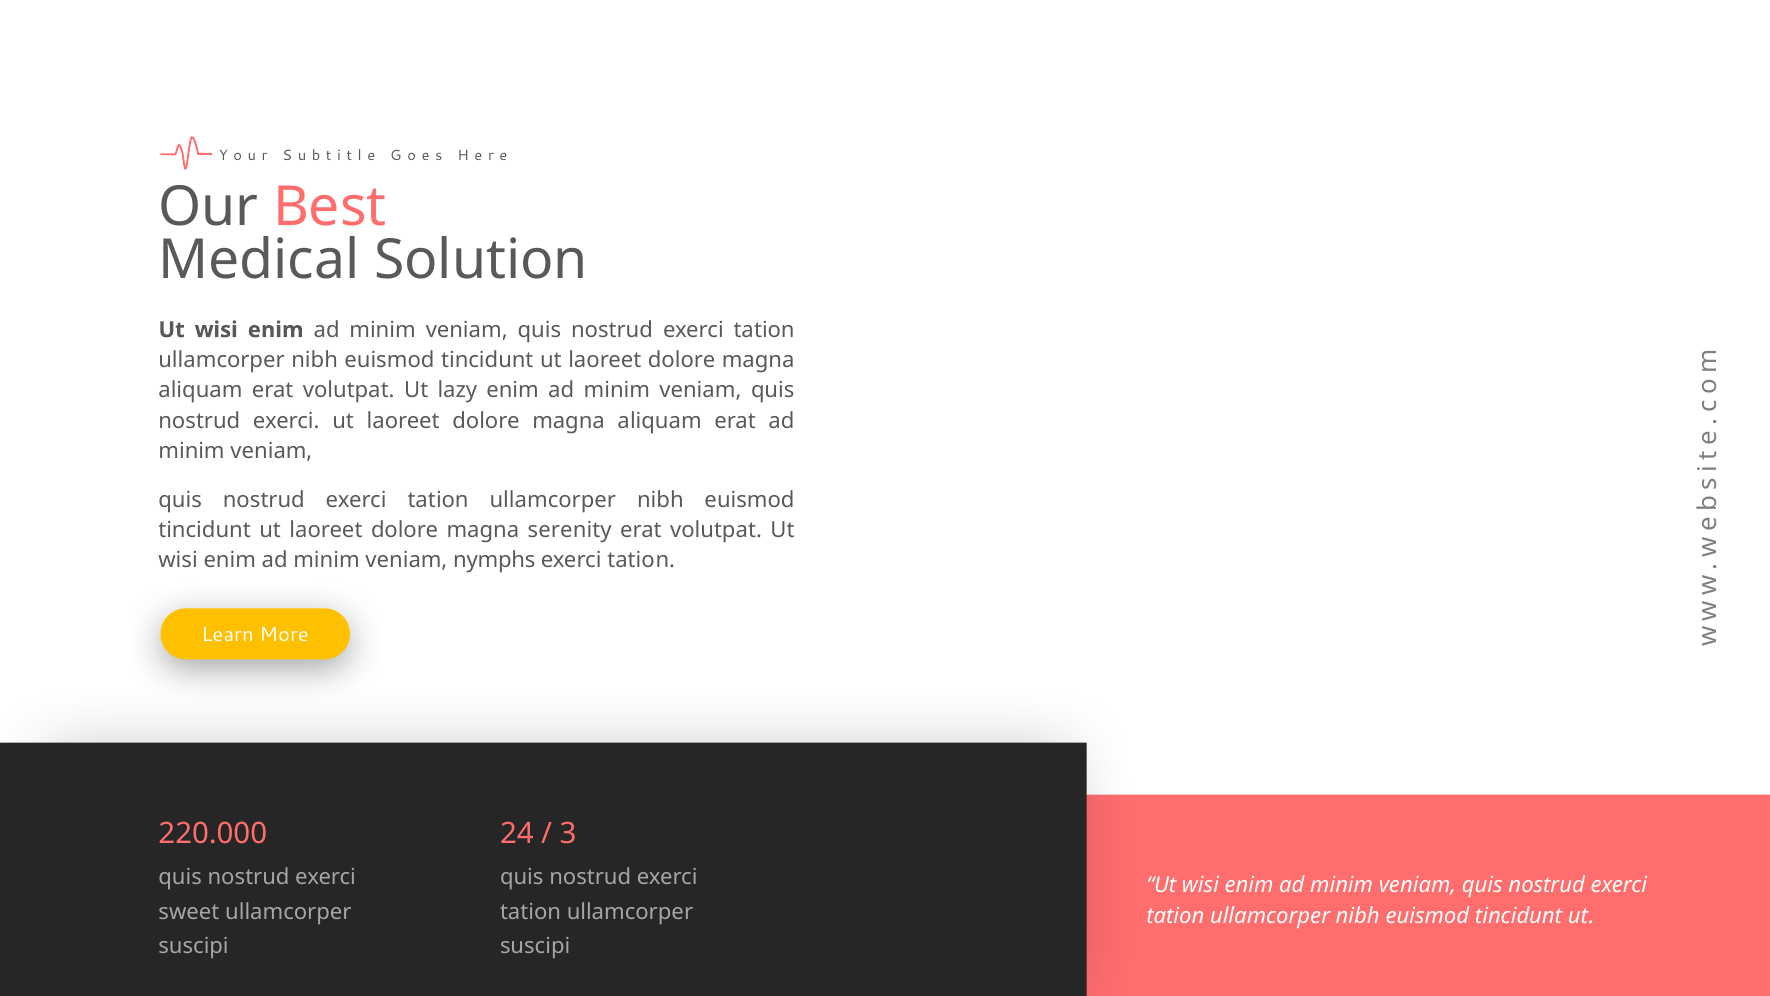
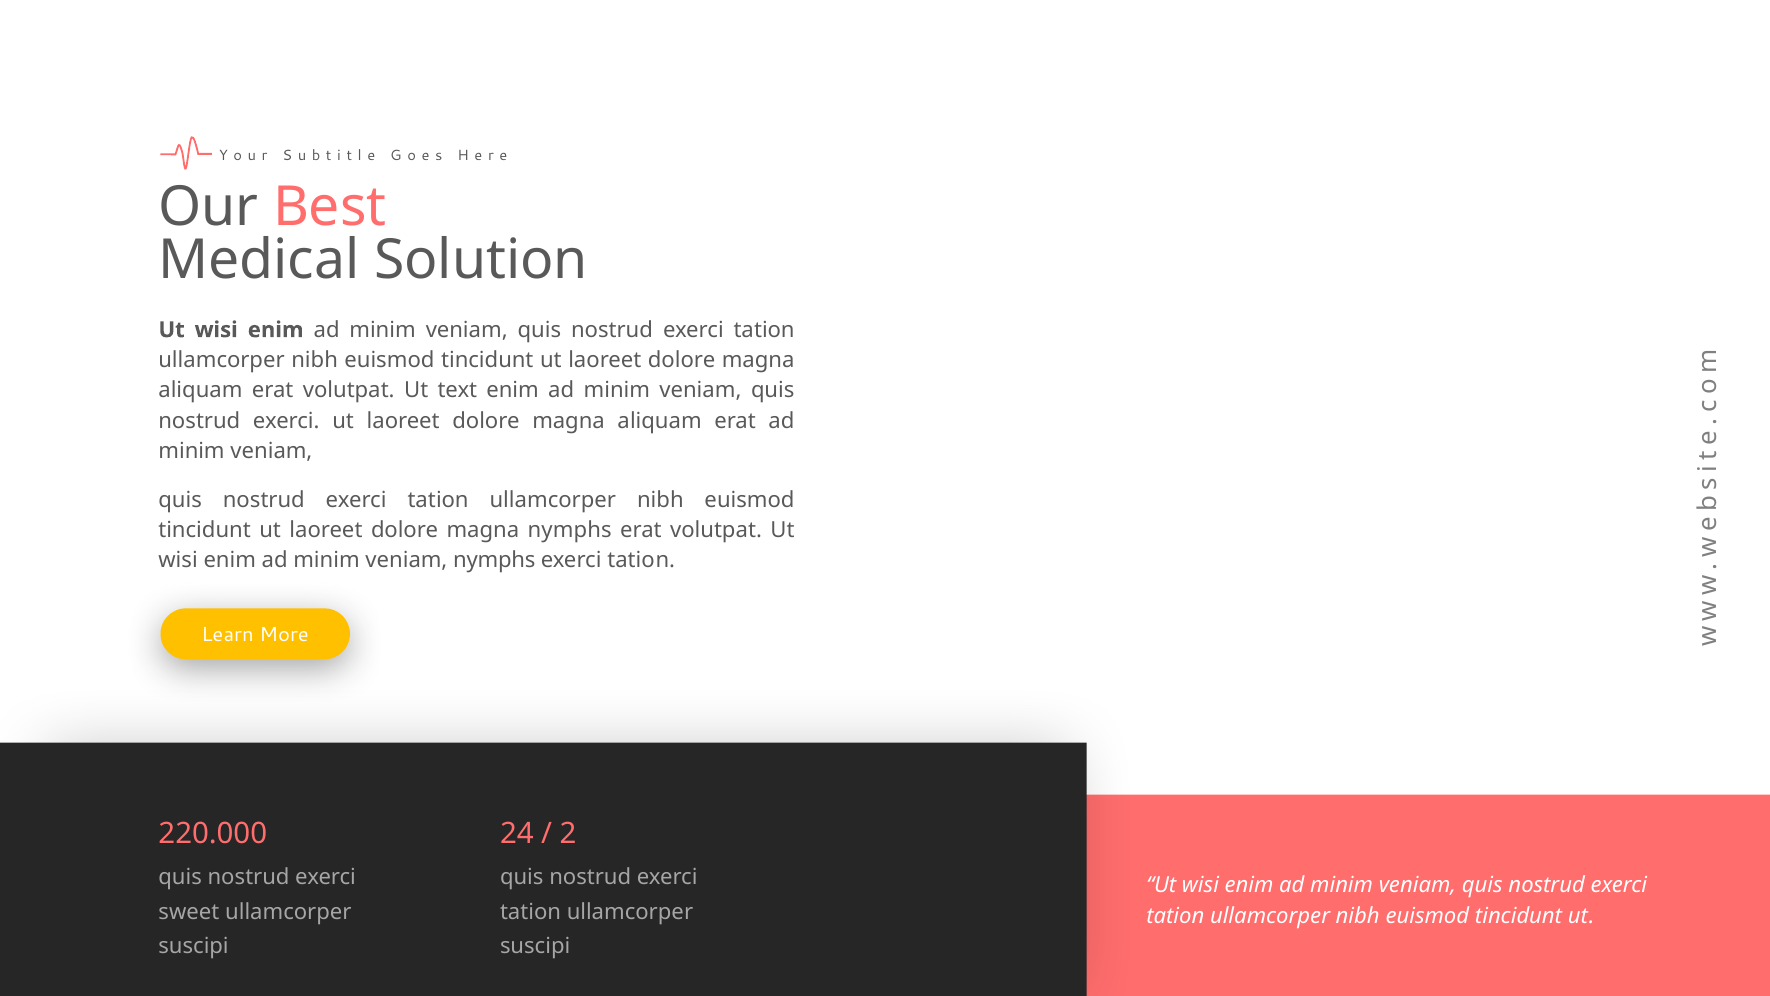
lazy: lazy -> text
magna serenity: serenity -> nymphs
3: 3 -> 2
